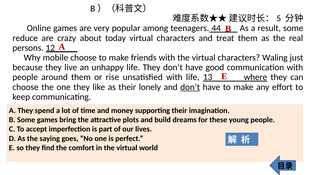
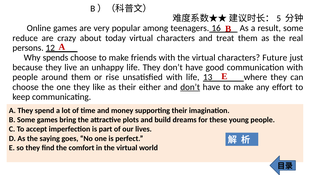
44: 44 -> 16
mobile: mobile -> spends
Waling: Waling -> Future
where underline: present -> none
lonely: lonely -> either
